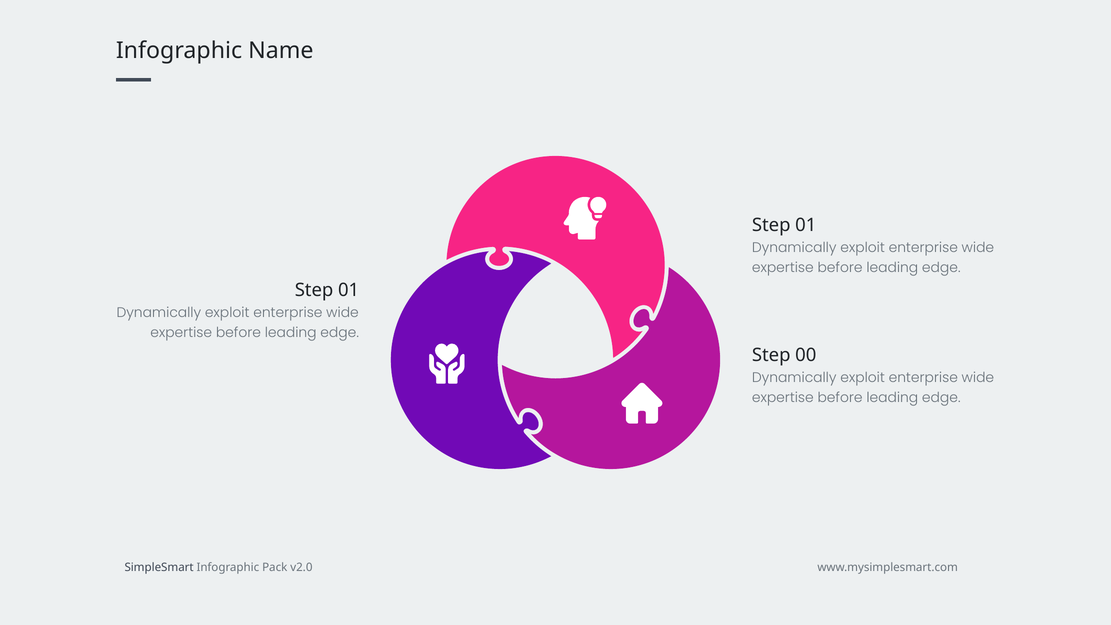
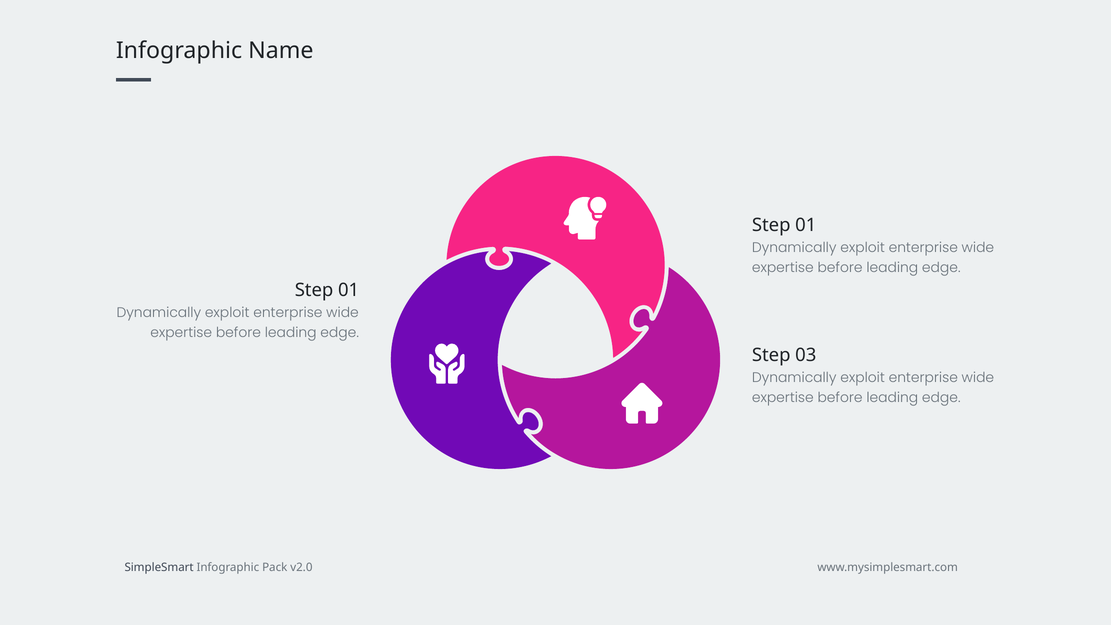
00: 00 -> 03
